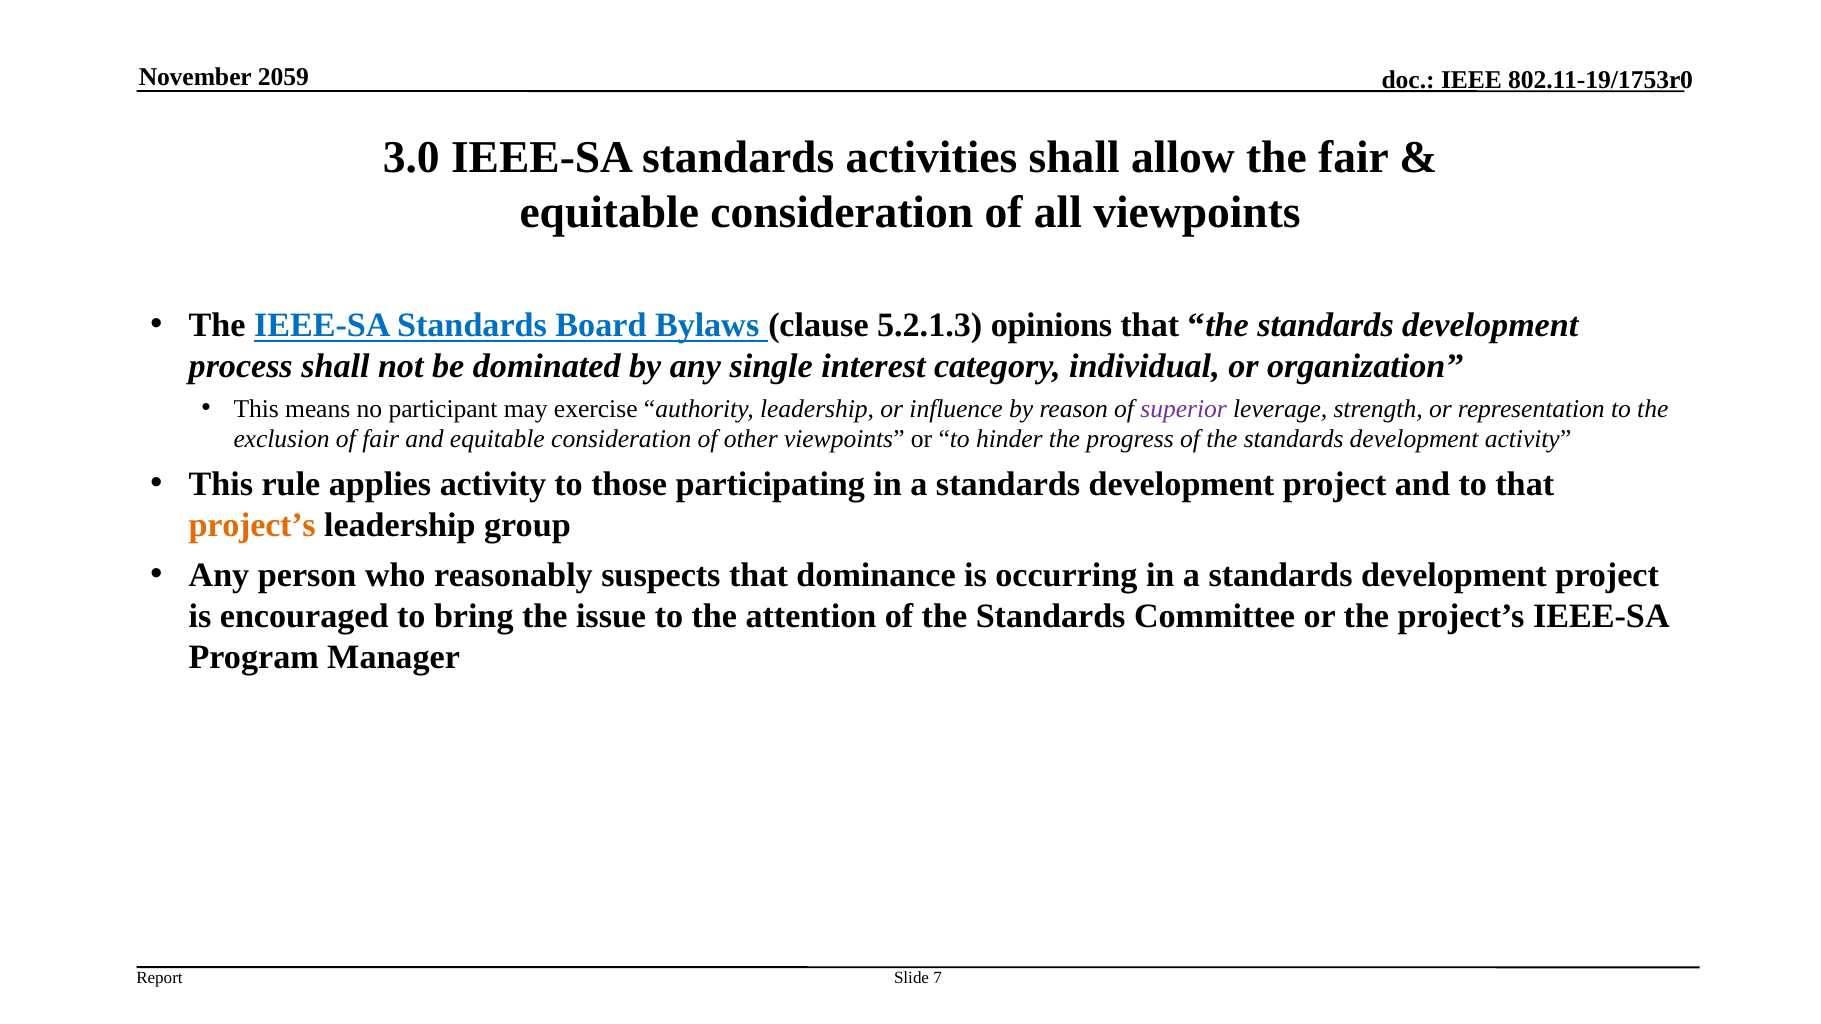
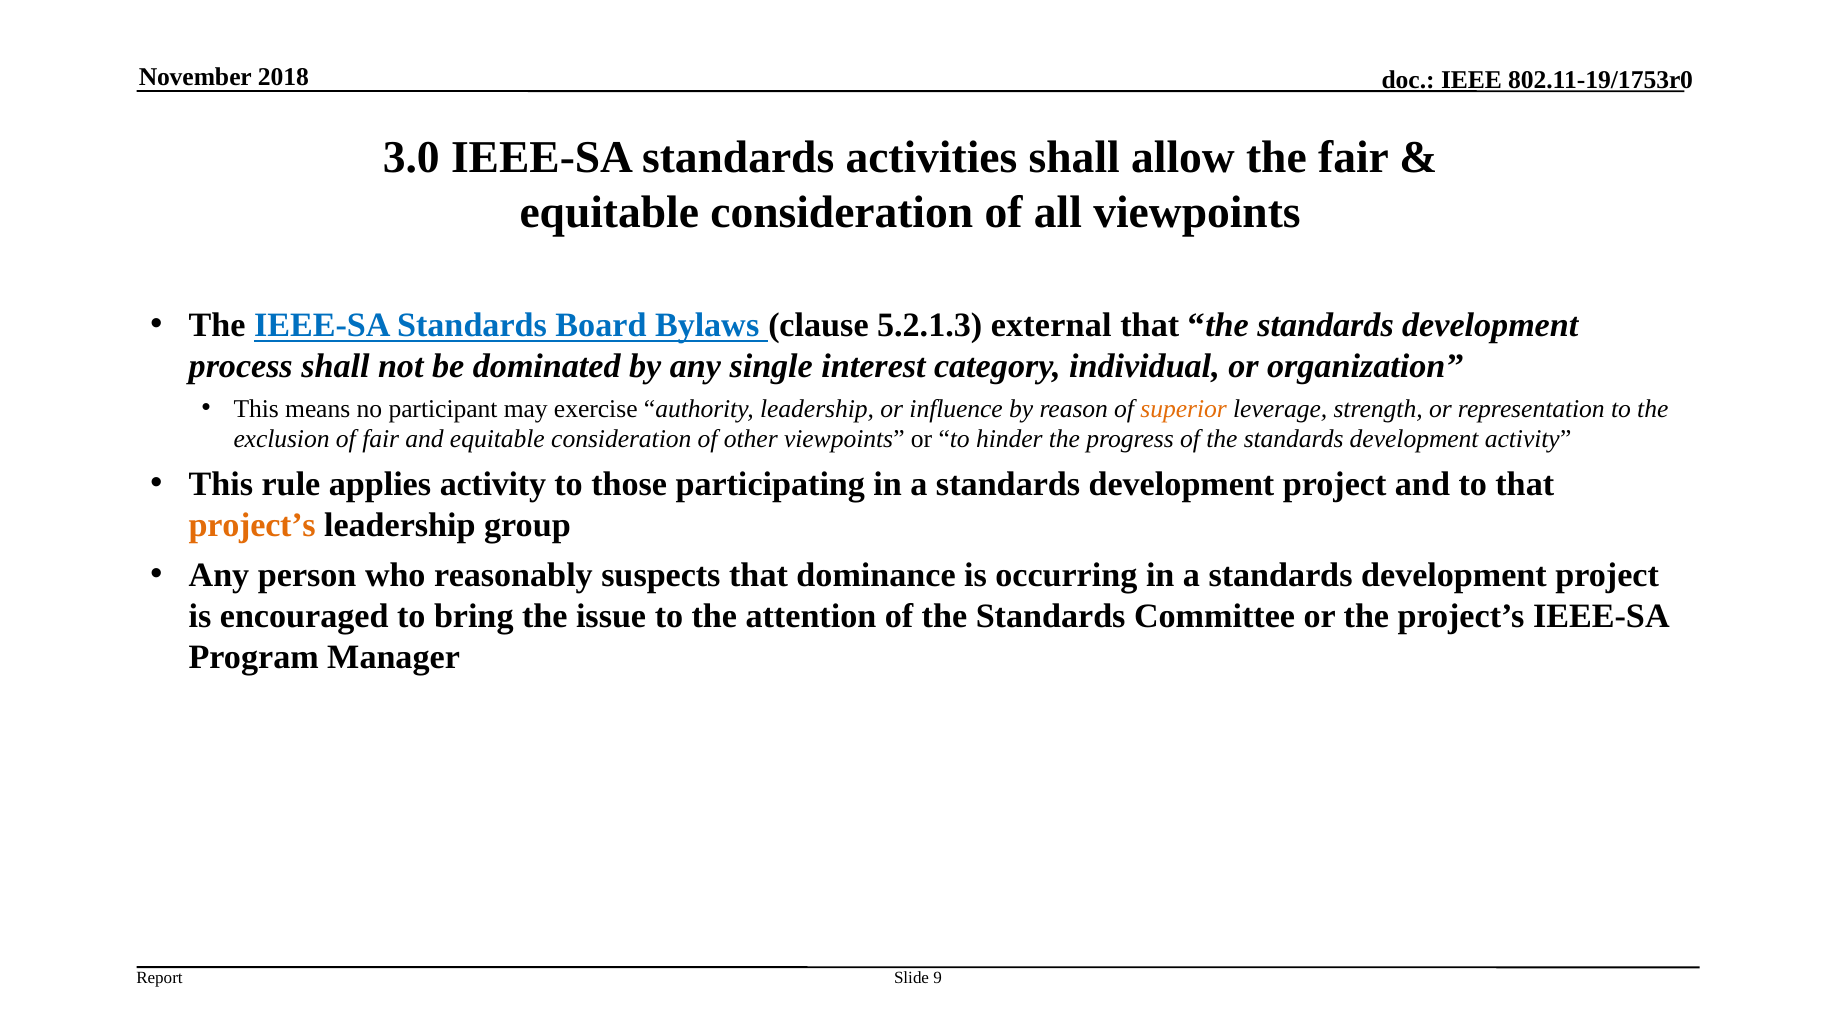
2059: 2059 -> 2018
opinions: opinions -> external
superior colour: purple -> orange
7: 7 -> 9
